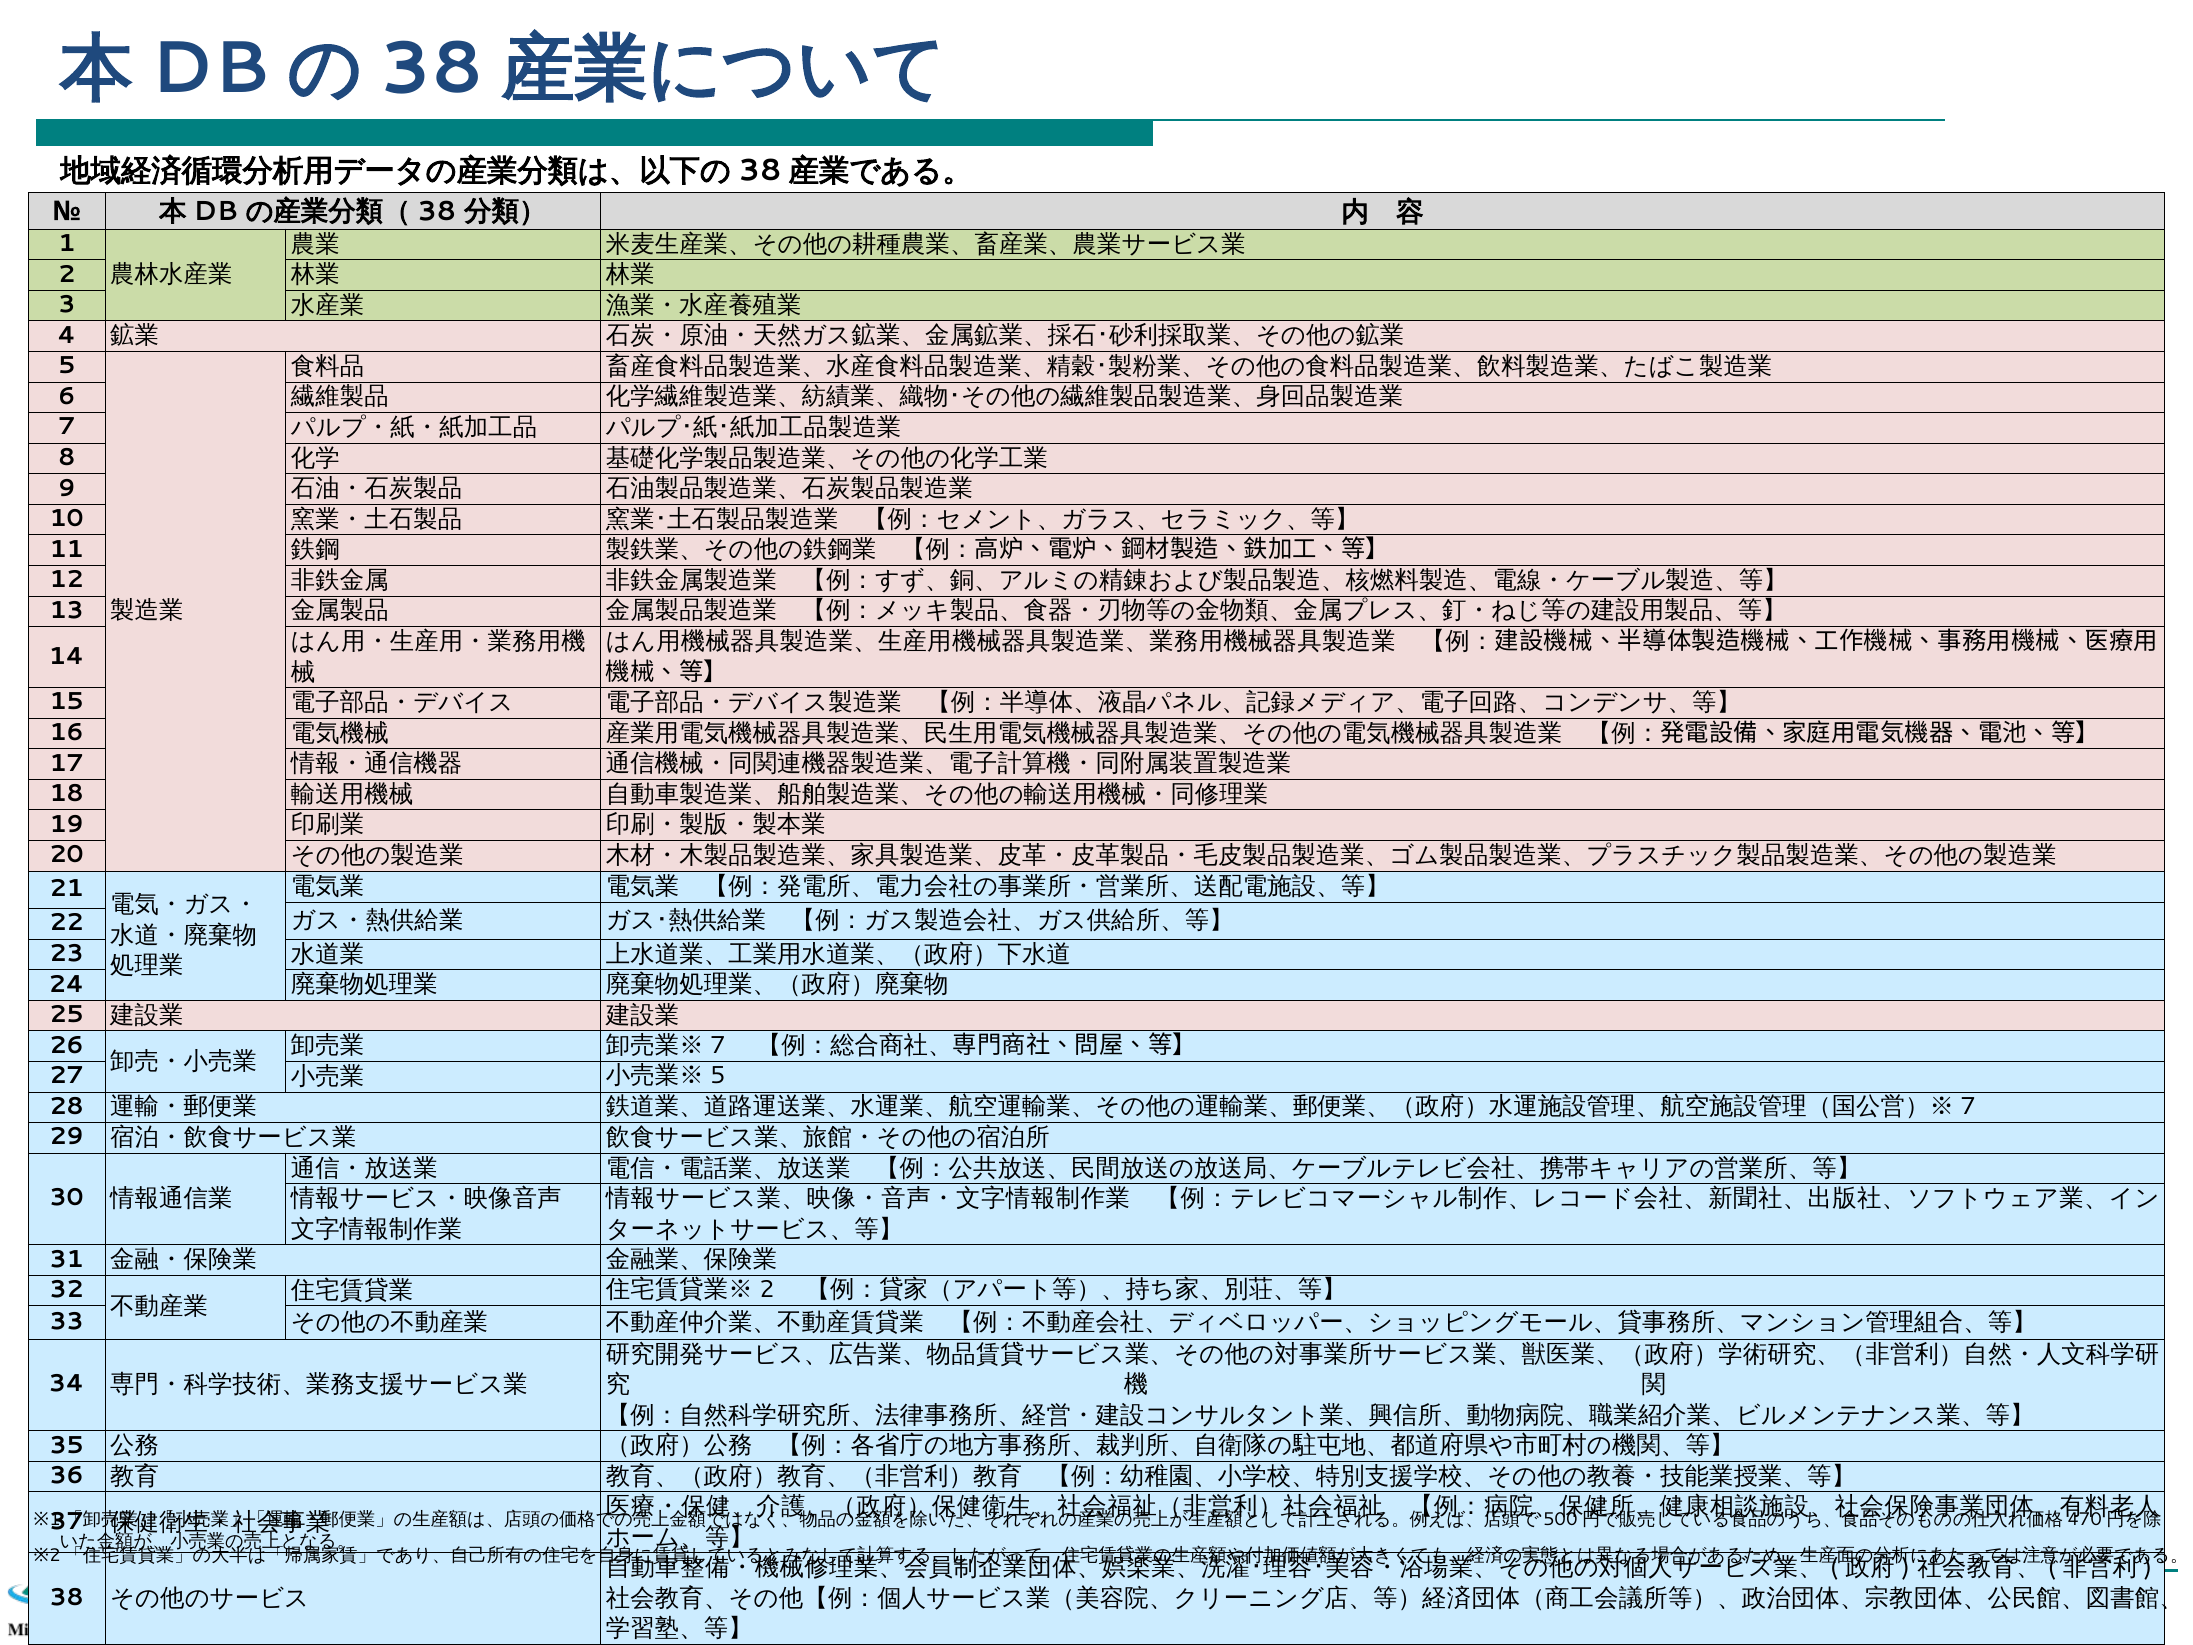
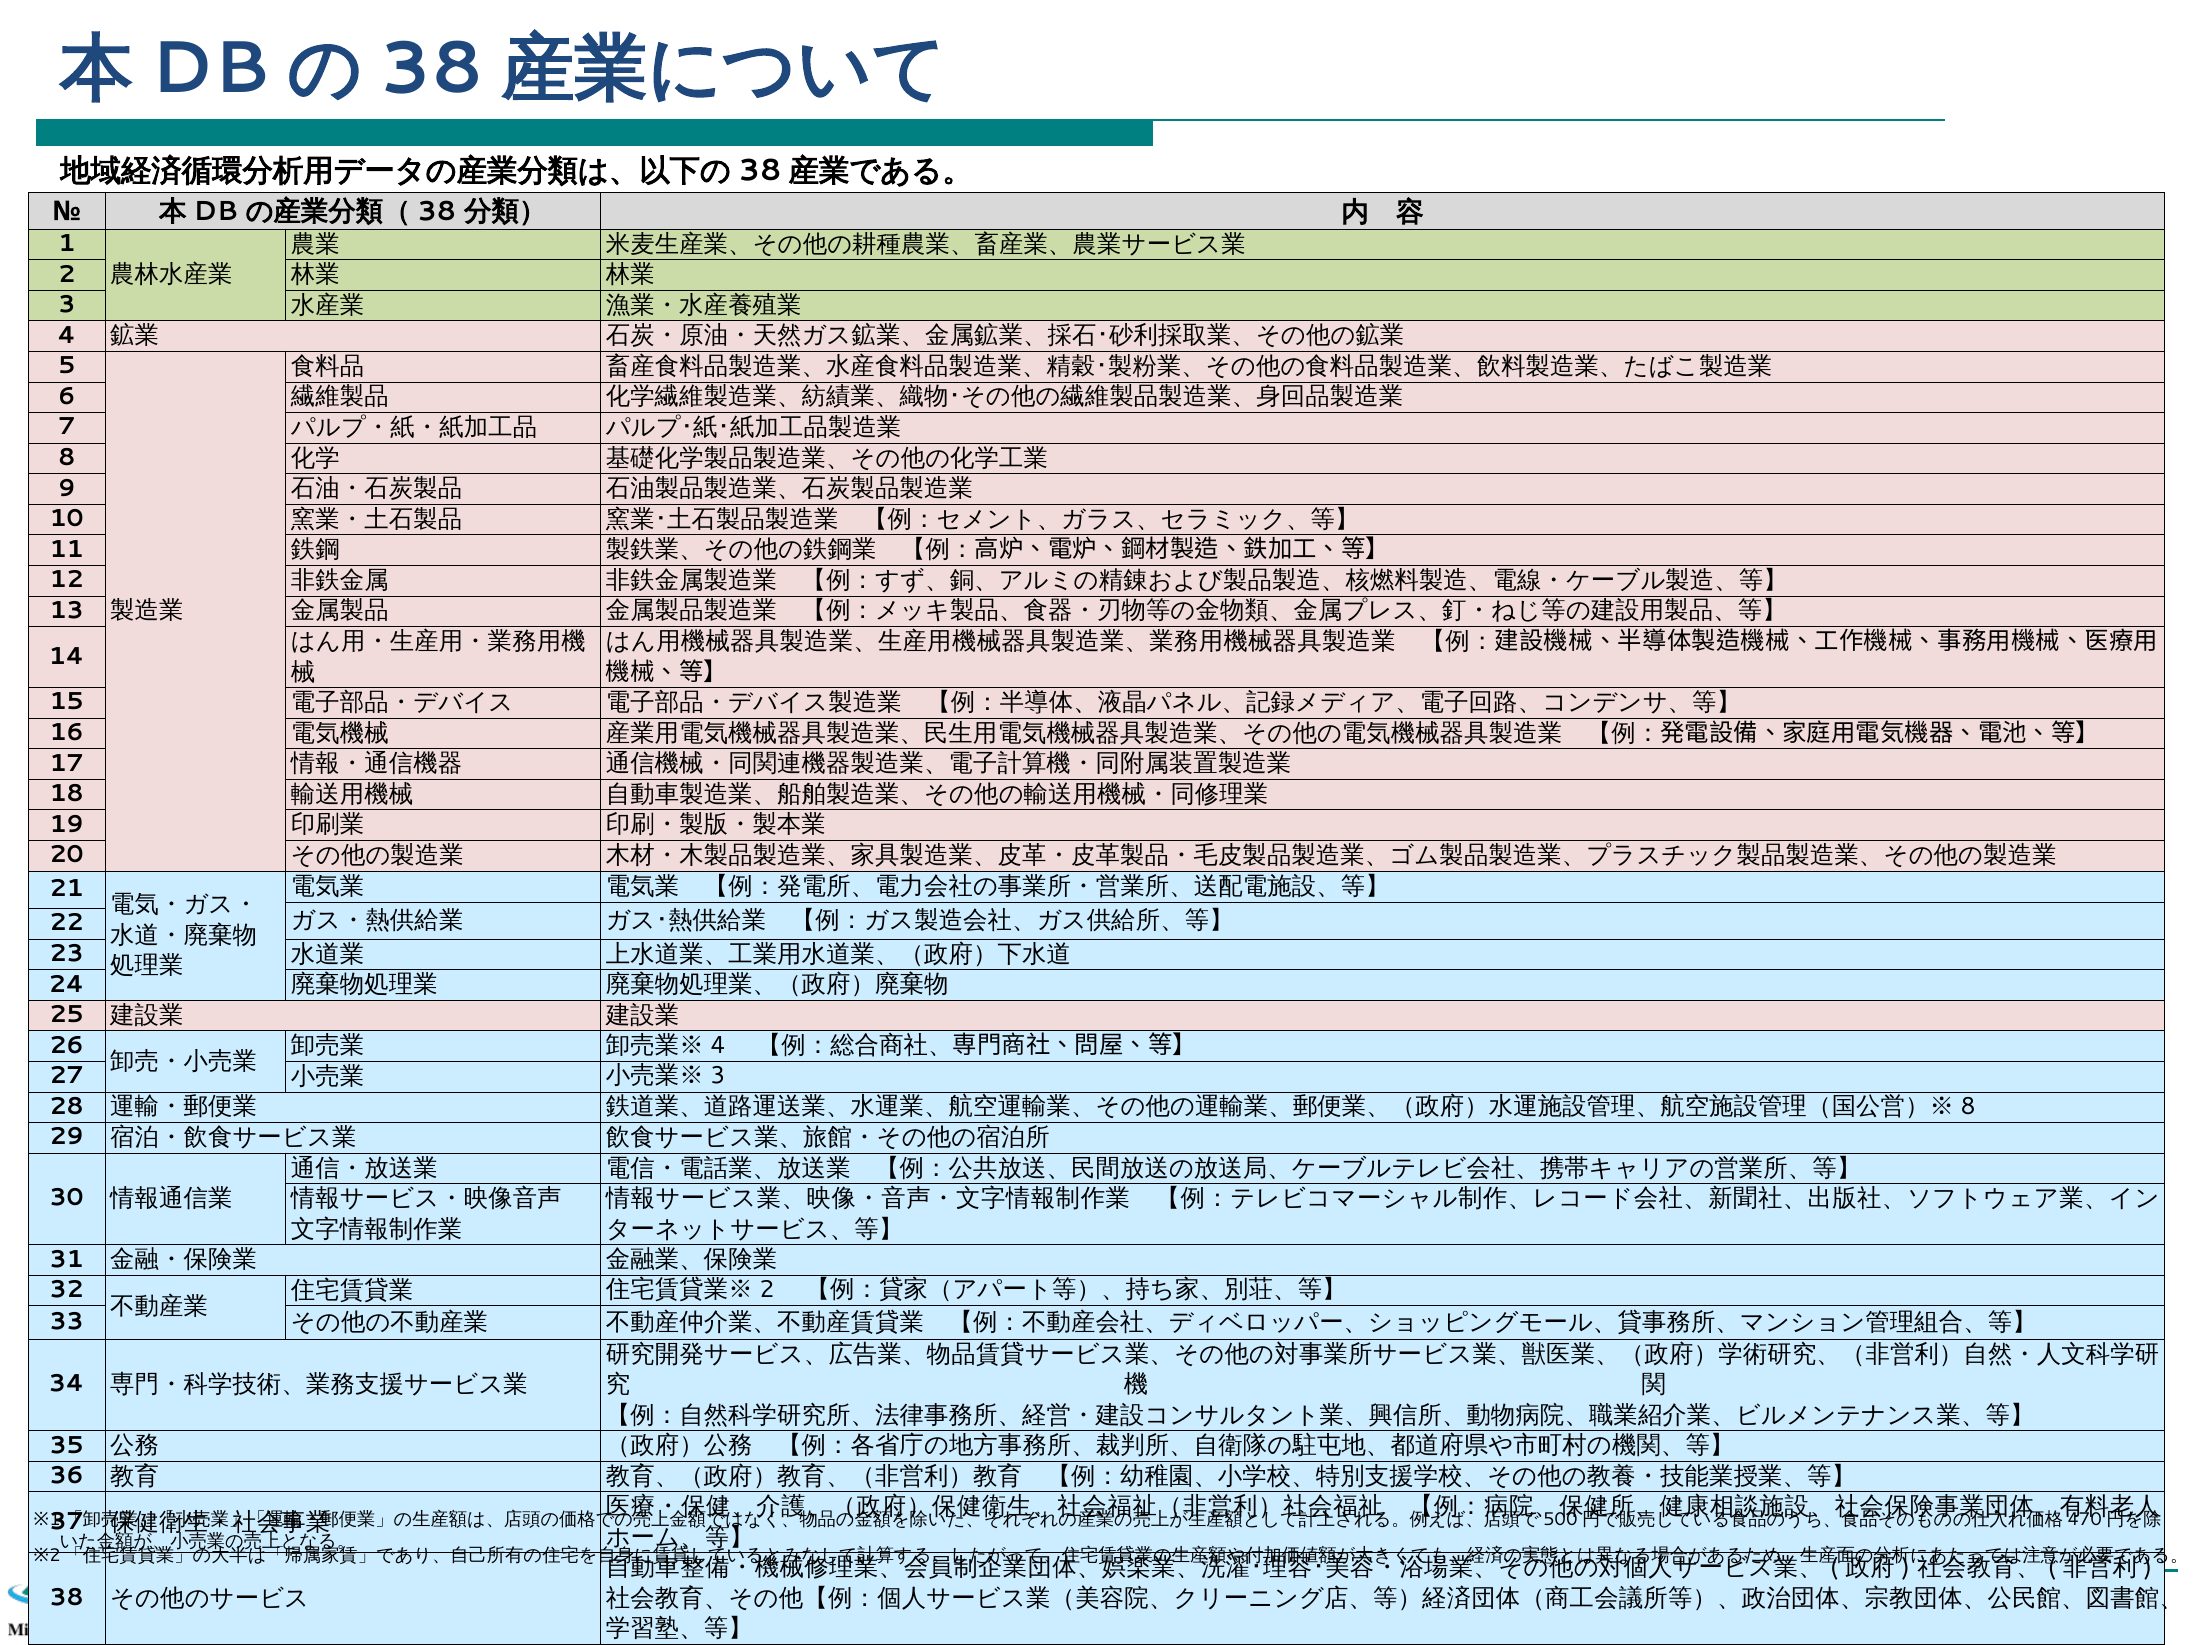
7 at (718, 1045): 7 -> 4
5 at (718, 1076): 5 -> 3
7 at (1968, 1106): 7 -> 8
